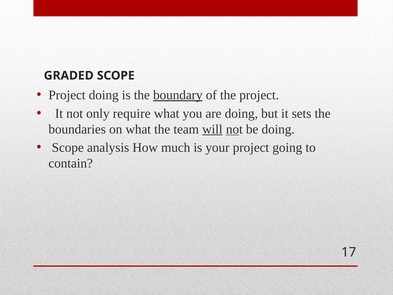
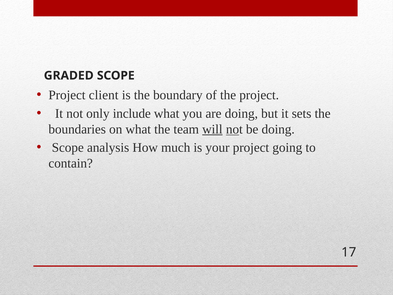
Project doing: doing -> client
boundary underline: present -> none
require: require -> include
